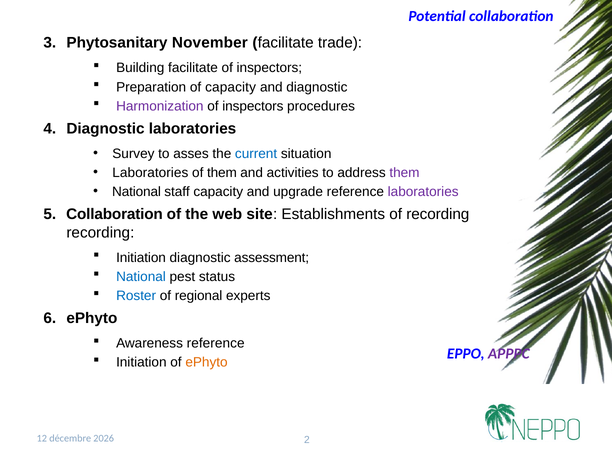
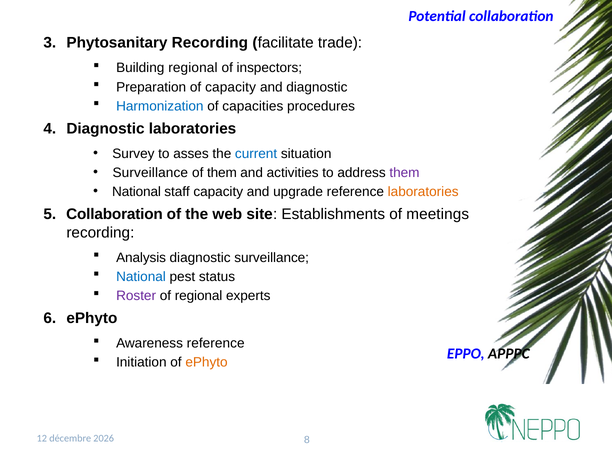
Phytosanitary November: November -> Recording
Building facilitate: facilitate -> regional
Harmonization colour: purple -> blue
inspectors at (253, 106): inspectors -> capacities
Laboratories at (150, 173): Laboratories -> Surveillance
laboratories at (423, 192) colour: purple -> orange
of recording: recording -> meetings
Initiation at (141, 258): Initiation -> Analysis
diagnostic assessment: assessment -> surveillance
Roster colour: blue -> purple
APPPC colour: purple -> black
2: 2 -> 8
